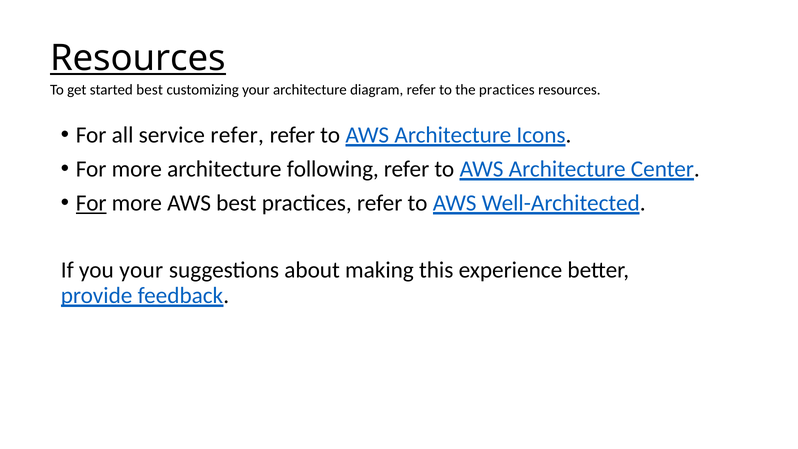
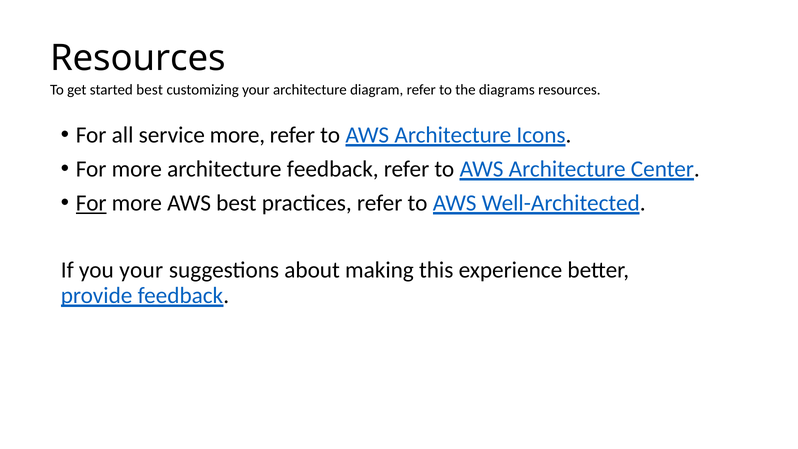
Resources at (138, 58) underline: present -> none
the practices: practices -> diagrams
service refer: refer -> more
architecture following: following -> feedback
